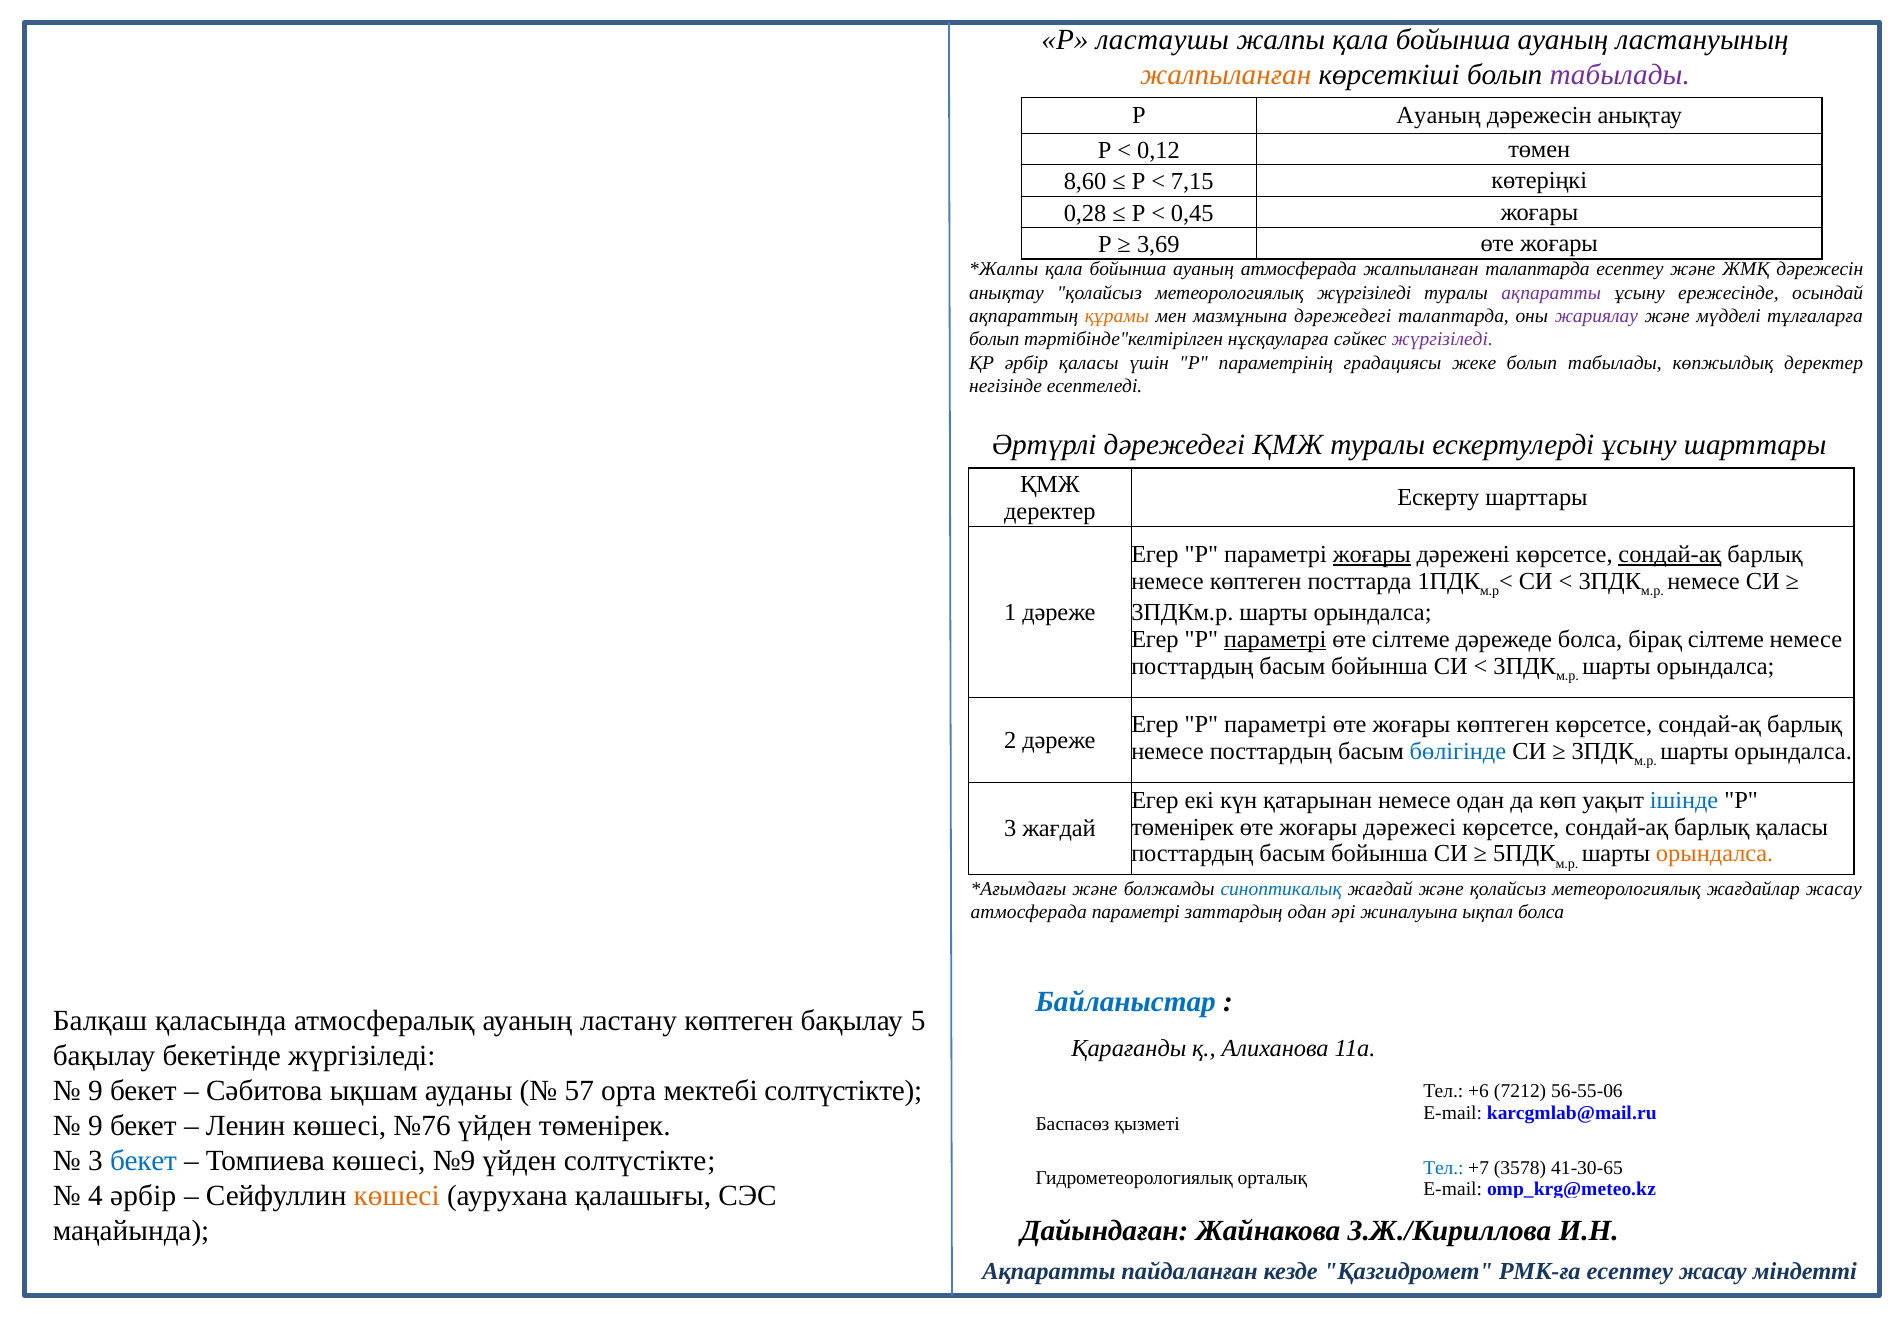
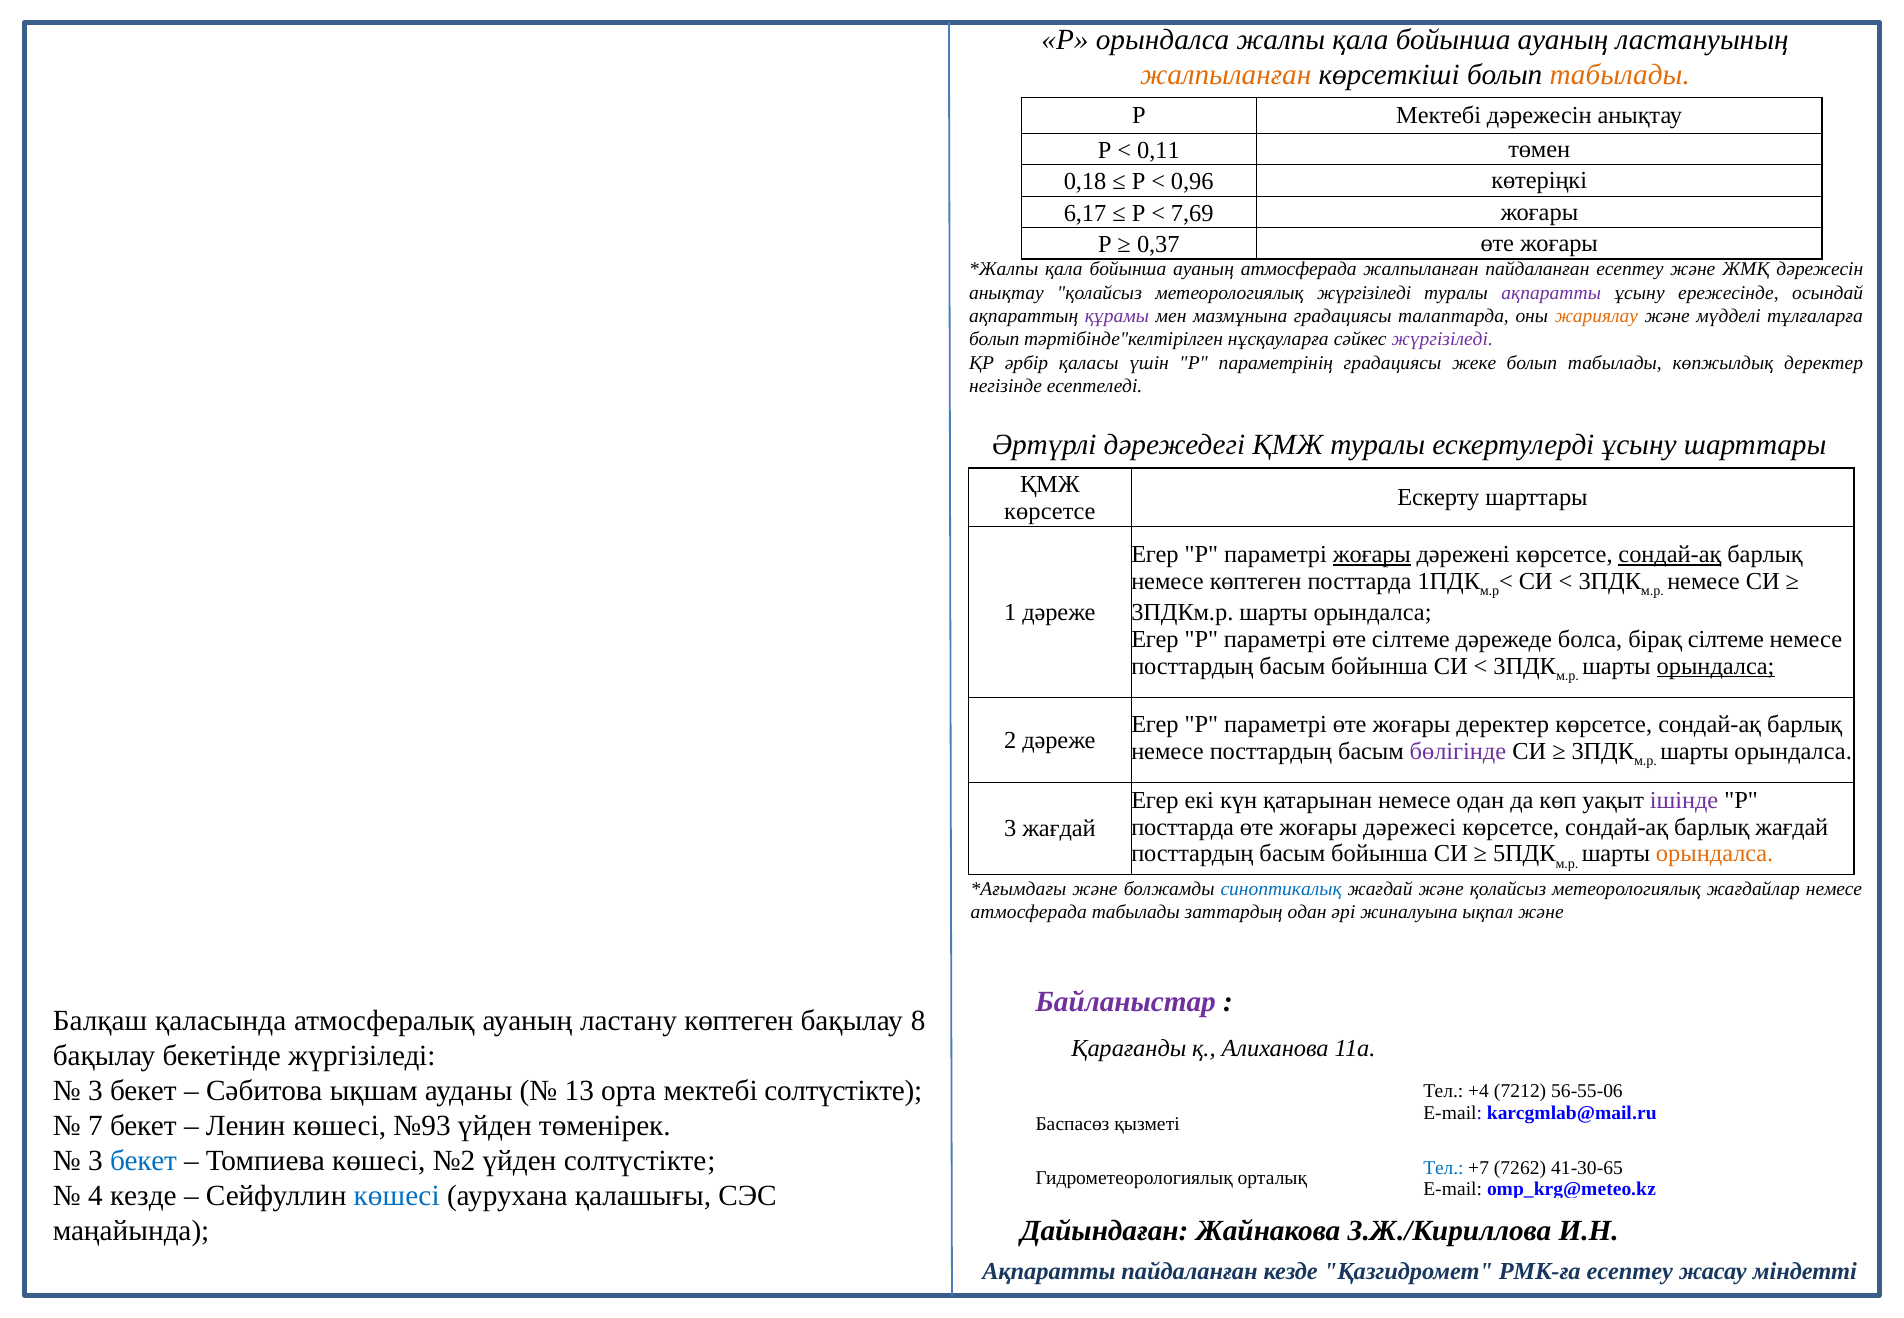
Р ластаушы: ластаушы -> орындалса
табылады at (1620, 75) colour: purple -> orange
Р Ауаның: Ауаның -> Мектебі
0,12: 0,12 -> 0,11
8,60: 8,60 -> 0,18
7,15: 7,15 -> 0,96
0,28: 0,28 -> 6,17
0,45: 0,45 -> 7,69
3,69: 3,69 -> 0,37
жалпыланған талаптарда: талаптарда -> пайдаланған
құрамы colour: orange -> purple
мазмұнына дәрежедегі: дәрежедегі -> градациясы
жариялау colour: purple -> orange
деректер at (1050, 511): деректер -> көрсетсе
параметрі at (1275, 639) underline: present -> none
орындалса at (1716, 666) underline: none -> present
жоғары көптеген: көптеген -> деректер
бөлігінде colour: blue -> purple
ішінде colour: blue -> purple
төменірек at (1183, 827): төменірек -> посттарда
барлық қаласы: қаласы -> жағдай
жағдайлар жасау: жасау -> немесе
атмосферада параметрі: параметрі -> табылады
ықпал болса: болса -> және
Байланыстар colour: blue -> purple
5: 5 -> 8
9 at (95, 1091): 9 -> 3
57: 57 -> 13
+6: +6 -> +4
9 at (95, 1126): 9 -> 7
№76: №76 -> №93
№9: №9 -> №2
3578: 3578 -> 7262
4 әрбір: әрбір -> кезде
көшесі at (397, 1196) colour: orange -> blue
